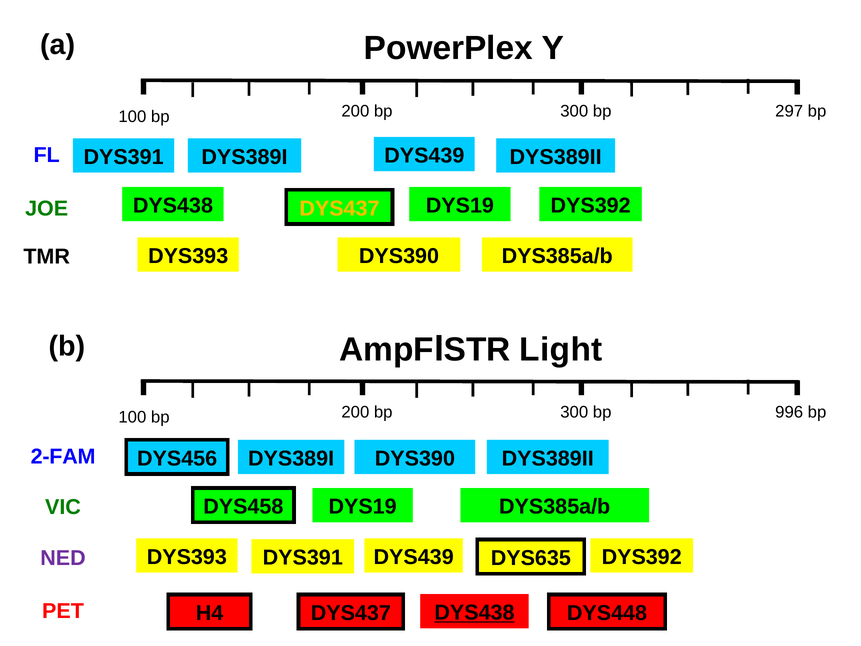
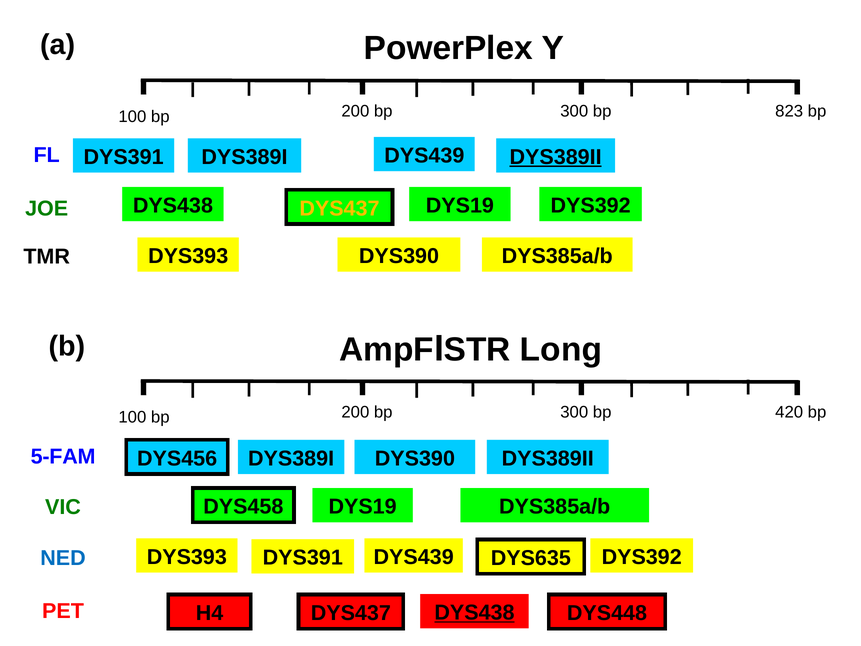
297: 297 -> 823
DYS389II at (556, 157) underline: none -> present
Light: Light -> Long
996: 996 -> 420
2-FAM: 2-FAM -> 5-FAM
NED colour: purple -> blue
